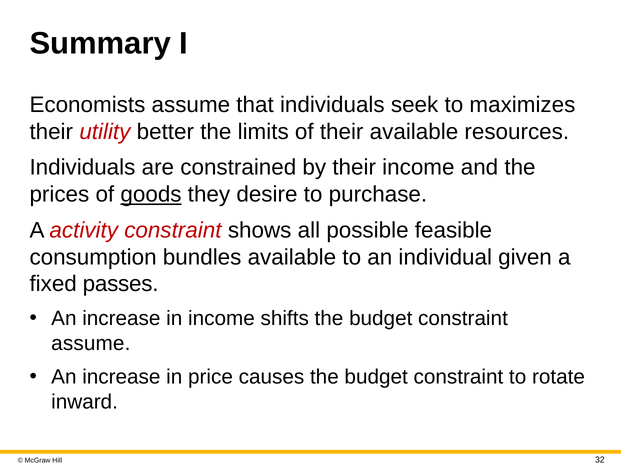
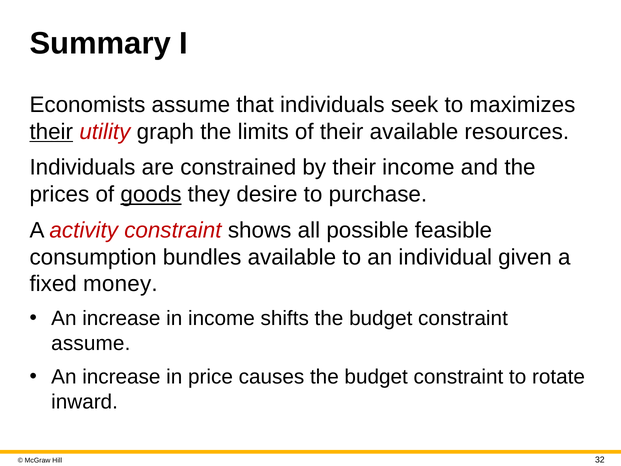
their at (51, 132) underline: none -> present
better: better -> graph
passes: passes -> money
